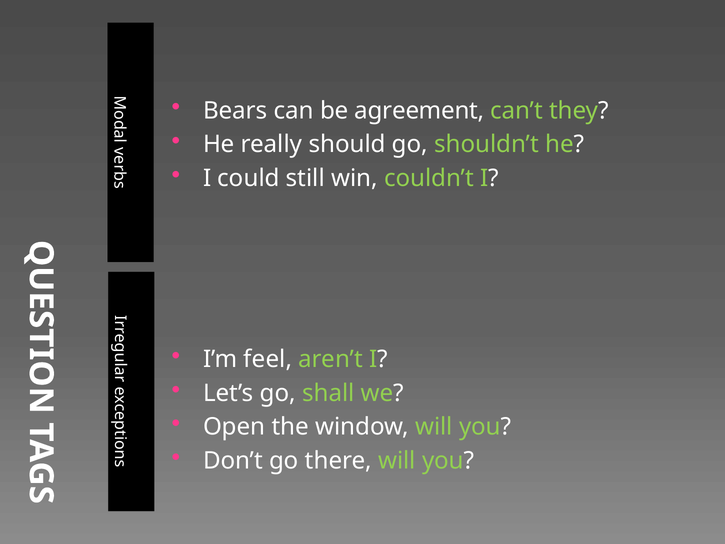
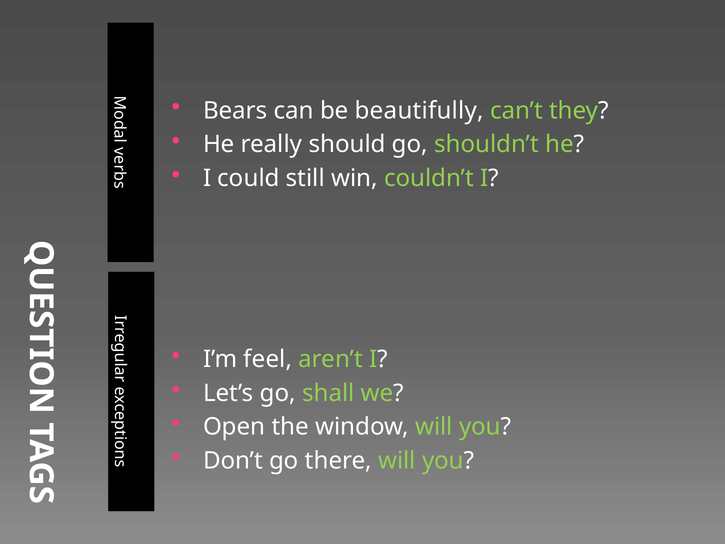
agreement: agreement -> beautifully
